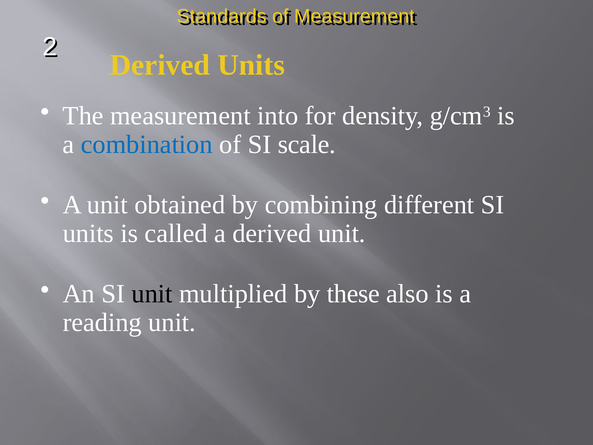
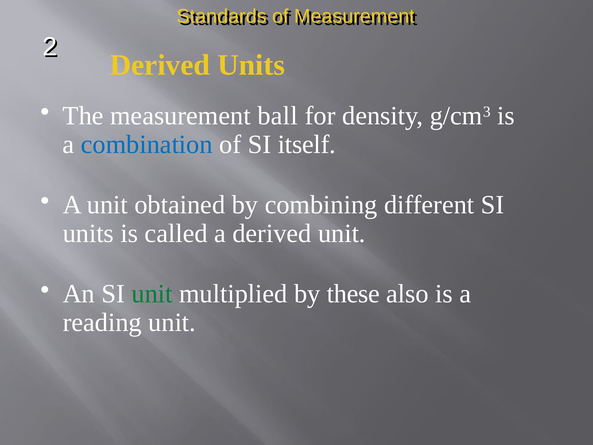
into: into -> ball
scale: scale -> itself
unit at (152, 294) colour: black -> green
